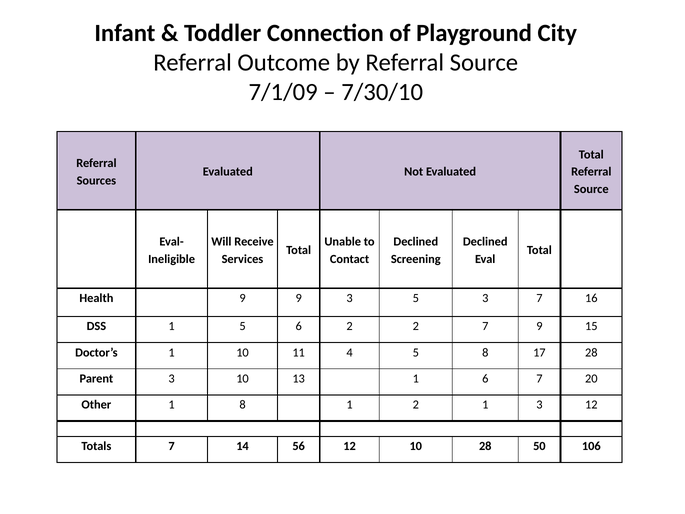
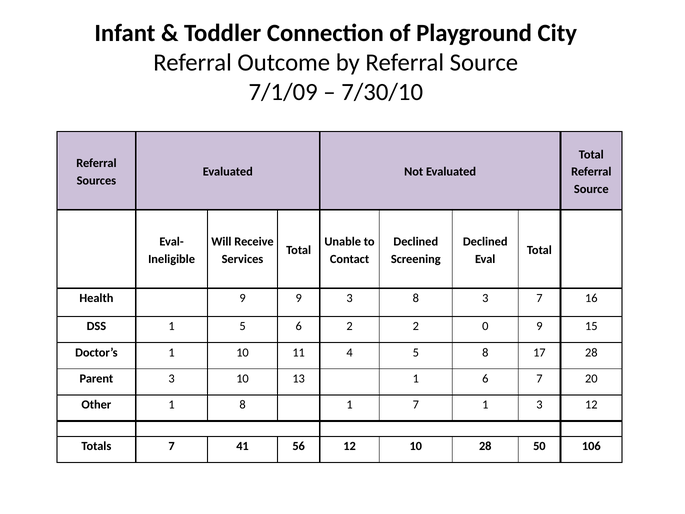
3 5: 5 -> 8
2 7: 7 -> 0
1 2: 2 -> 7
14: 14 -> 41
